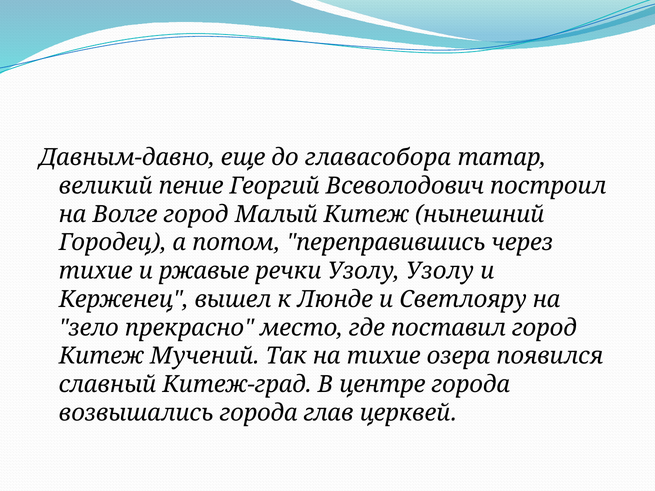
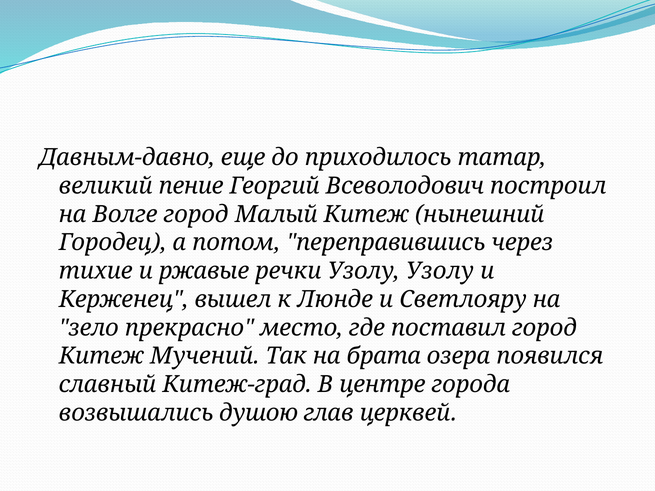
главасобора: главасобора -> приходилось
на тихие: тихие -> брата
возвышались города: города -> душою
